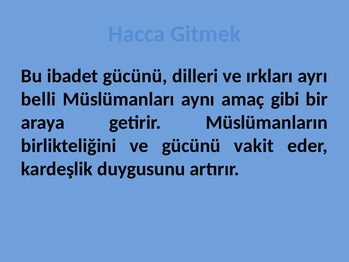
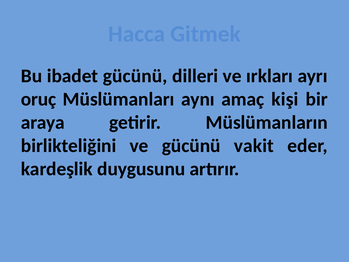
belli: belli -> oruç
gibi: gibi -> kişi
